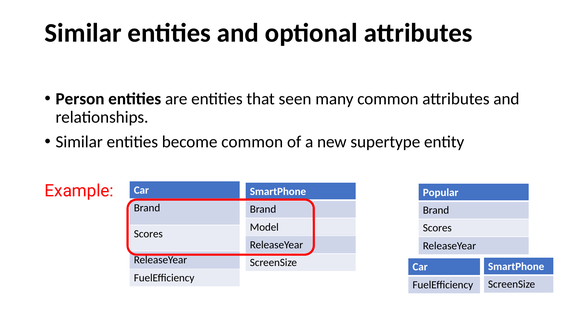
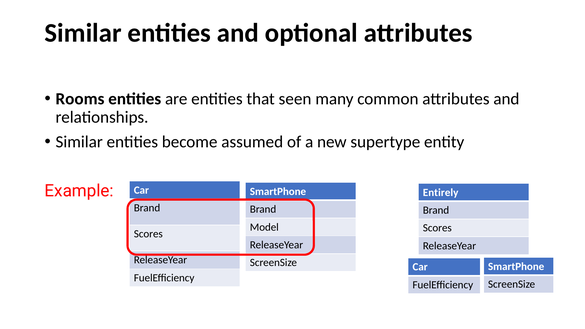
Person: Person -> Rooms
become common: common -> assumed
Popular: Popular -> Entirely
